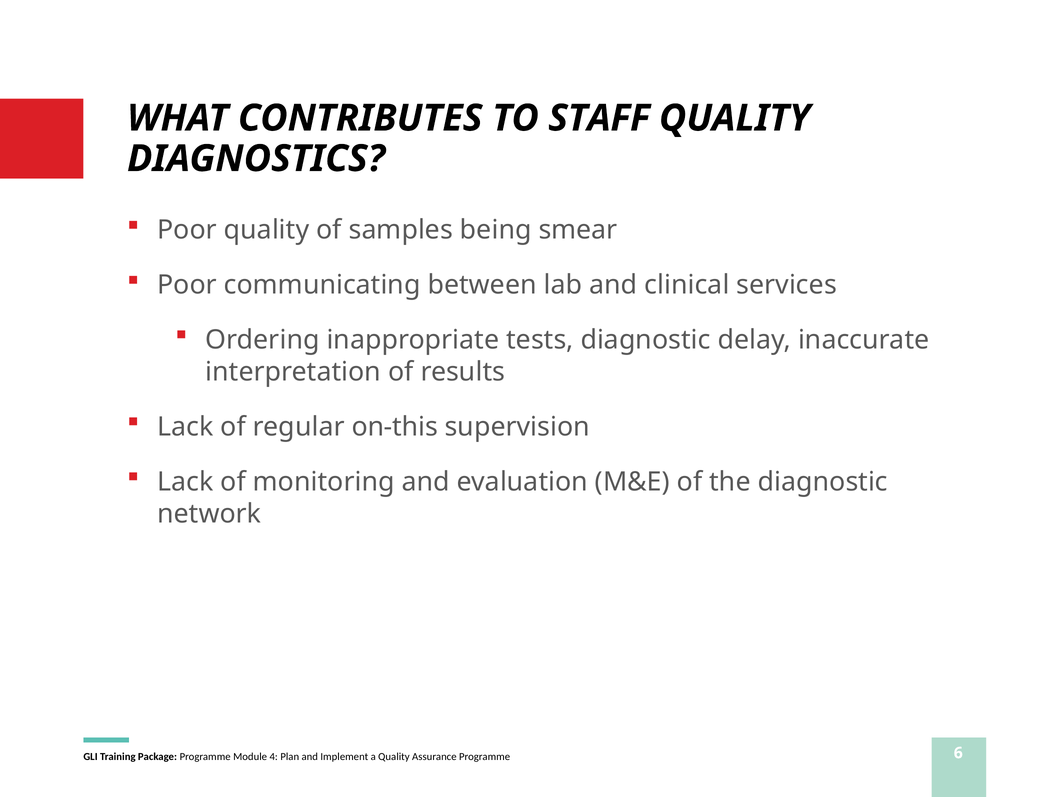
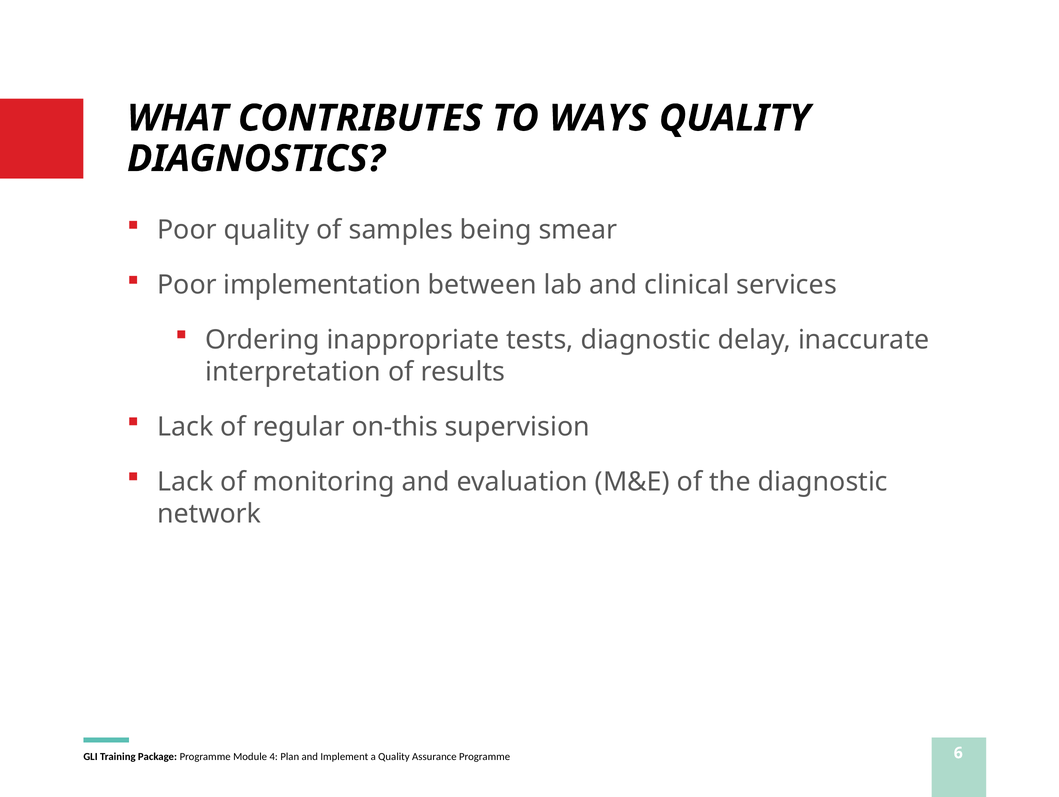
STAFF: STAFF -> WAYS
communicating: communicating -> implementation
